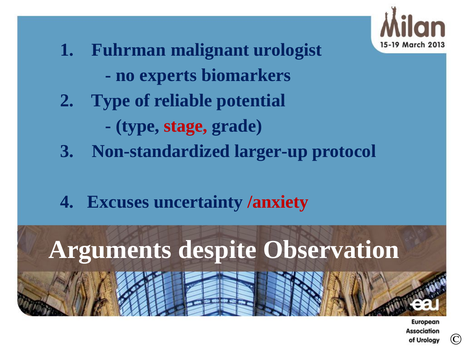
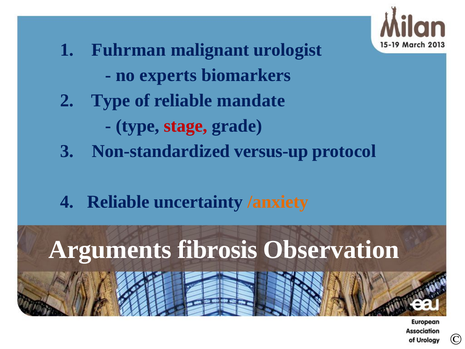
potential: potential -> mandate
larger-up: larger-up -> versus-up
4 Excuses: Excuses -> Reliable
/anxiety colour: red -> orange
despite: despite -> fibrosis
